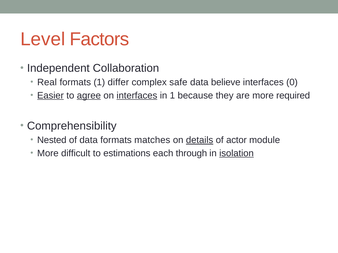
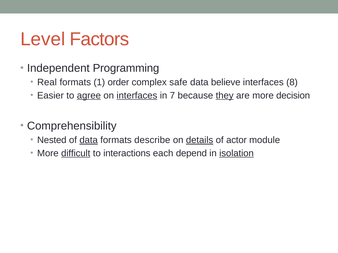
Collaboration: Collaboration -> Programming
differ: differ -> order
0: 0 -> 8
Easier underline: present -> none
in 1: 1 -> 7
they underline: none -> present
required: required -> decision
data at (89, 140) underline: none -> present
matches: matches -> describe
difficult underline: none -> present
estimations: estimations -> interactions
through: through -> depend
